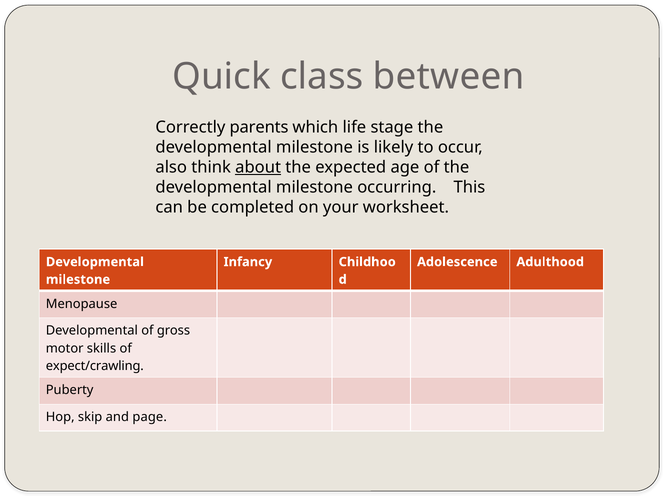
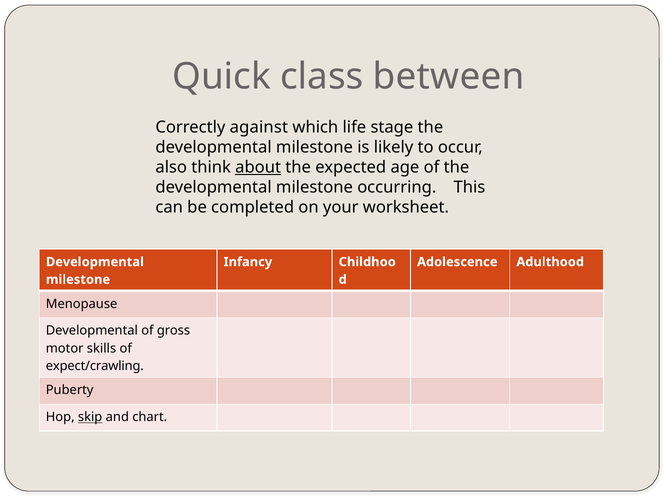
parents: parents -> against
skip underline: none -> present
page: page -> chart
